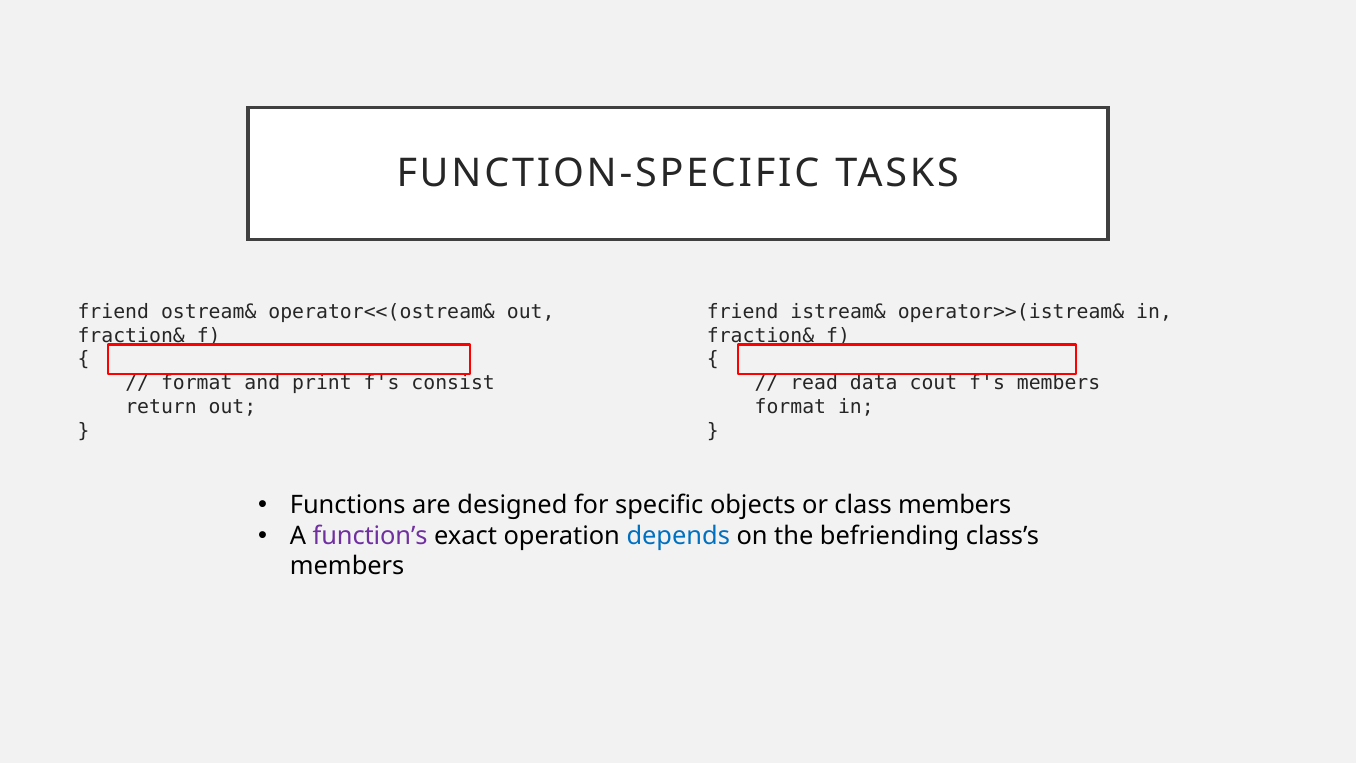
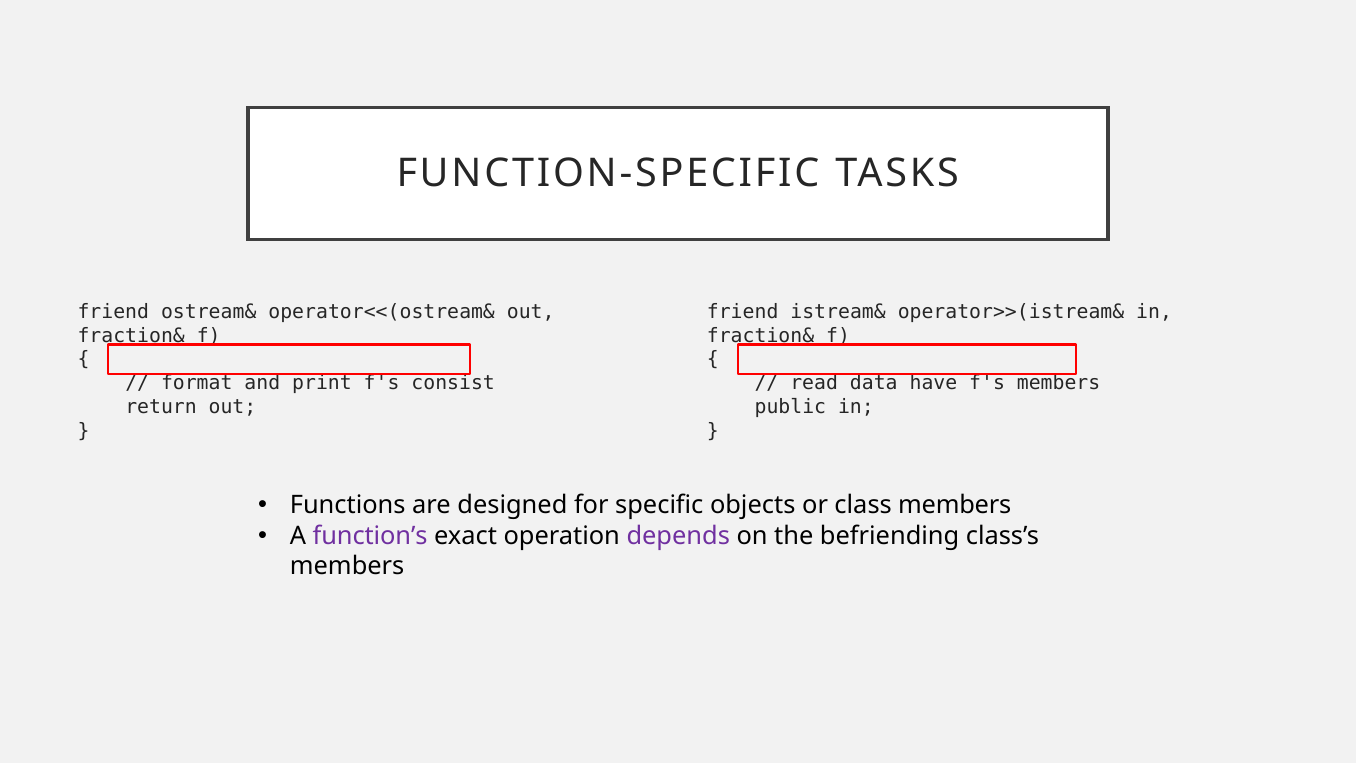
cout: cout -> have
format at (790, 407): format -> public
depends colour: blue -> purple
